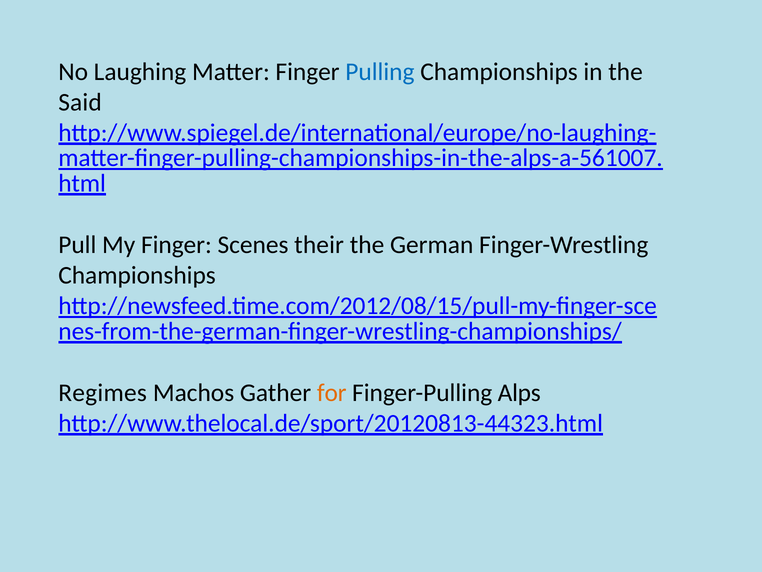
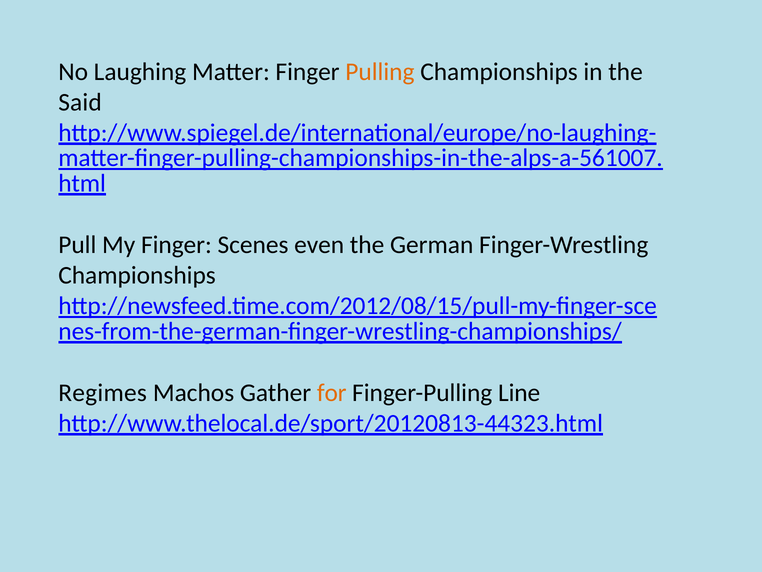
Pulling colour: blue -> orange
their: their -> even
Alps: Alps -> Line
